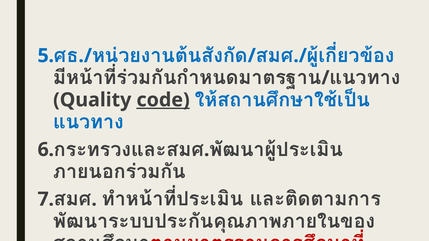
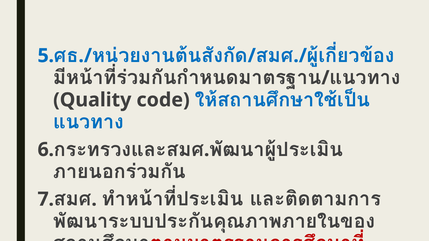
code underline: present -> none
